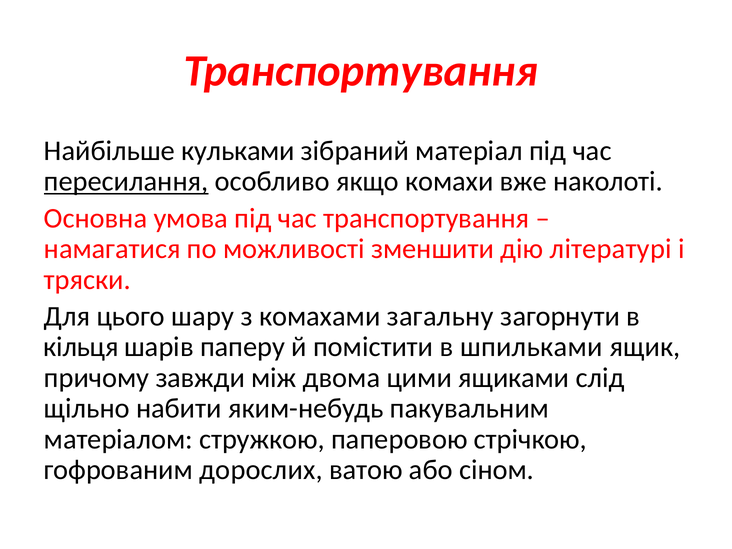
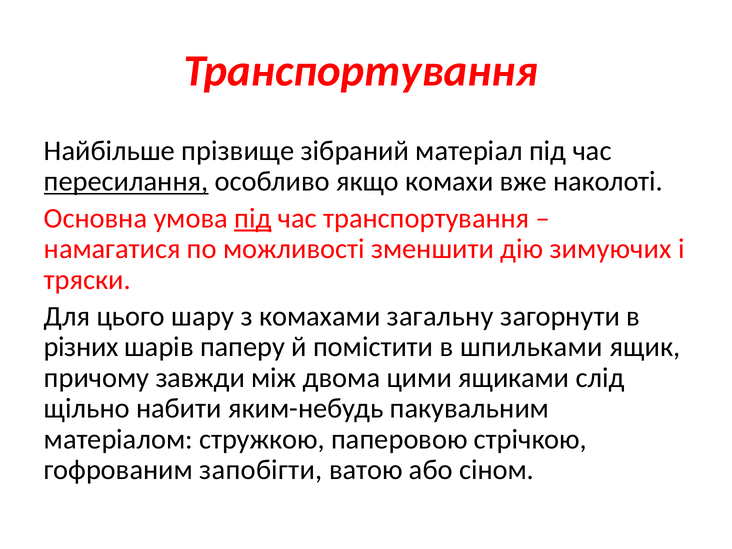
кульками: кульками -> прізвище
під at (253, 218) underline: none -> present
літературі: літературі -> зимуючих
кільця: кільця -> різних
дорослих: дорослих -> запобігти
